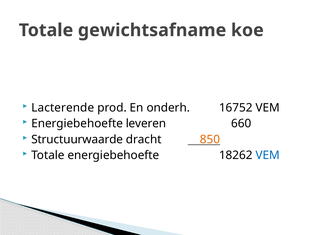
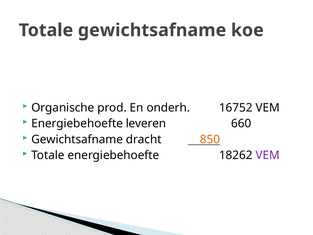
Lacterende: Lacterende -> Organische
Structuurwaarde at (77, 139): Structuurwaarde -> Gewichtsafname
VEM at (268, 155) colour: blue -> purple
